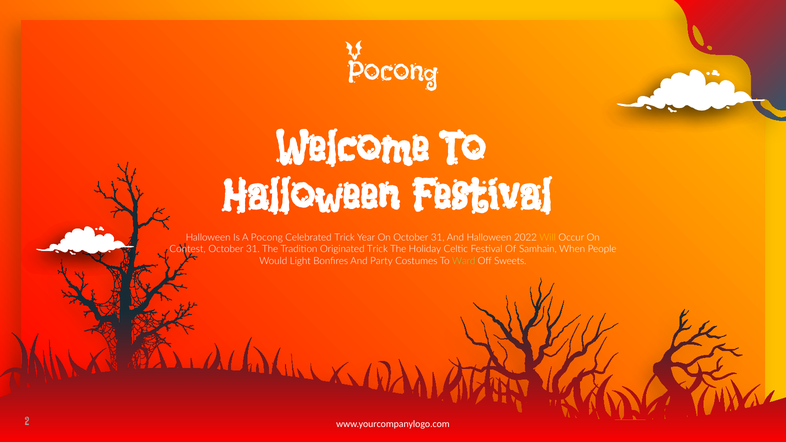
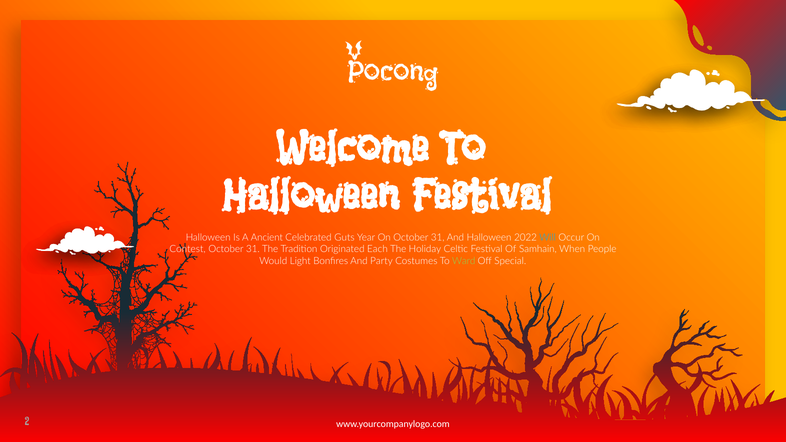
A Pocong: Pocong -> Ancient
Celebrated Trick: Trick -> Guts
Will colour: yellow -> light blue
Originated Trick: Trick -> Each
Sweets: Sweets -> Special
